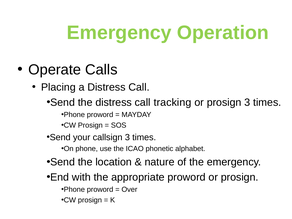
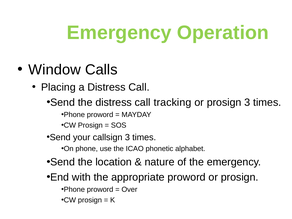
Operate: Operate -> Window
